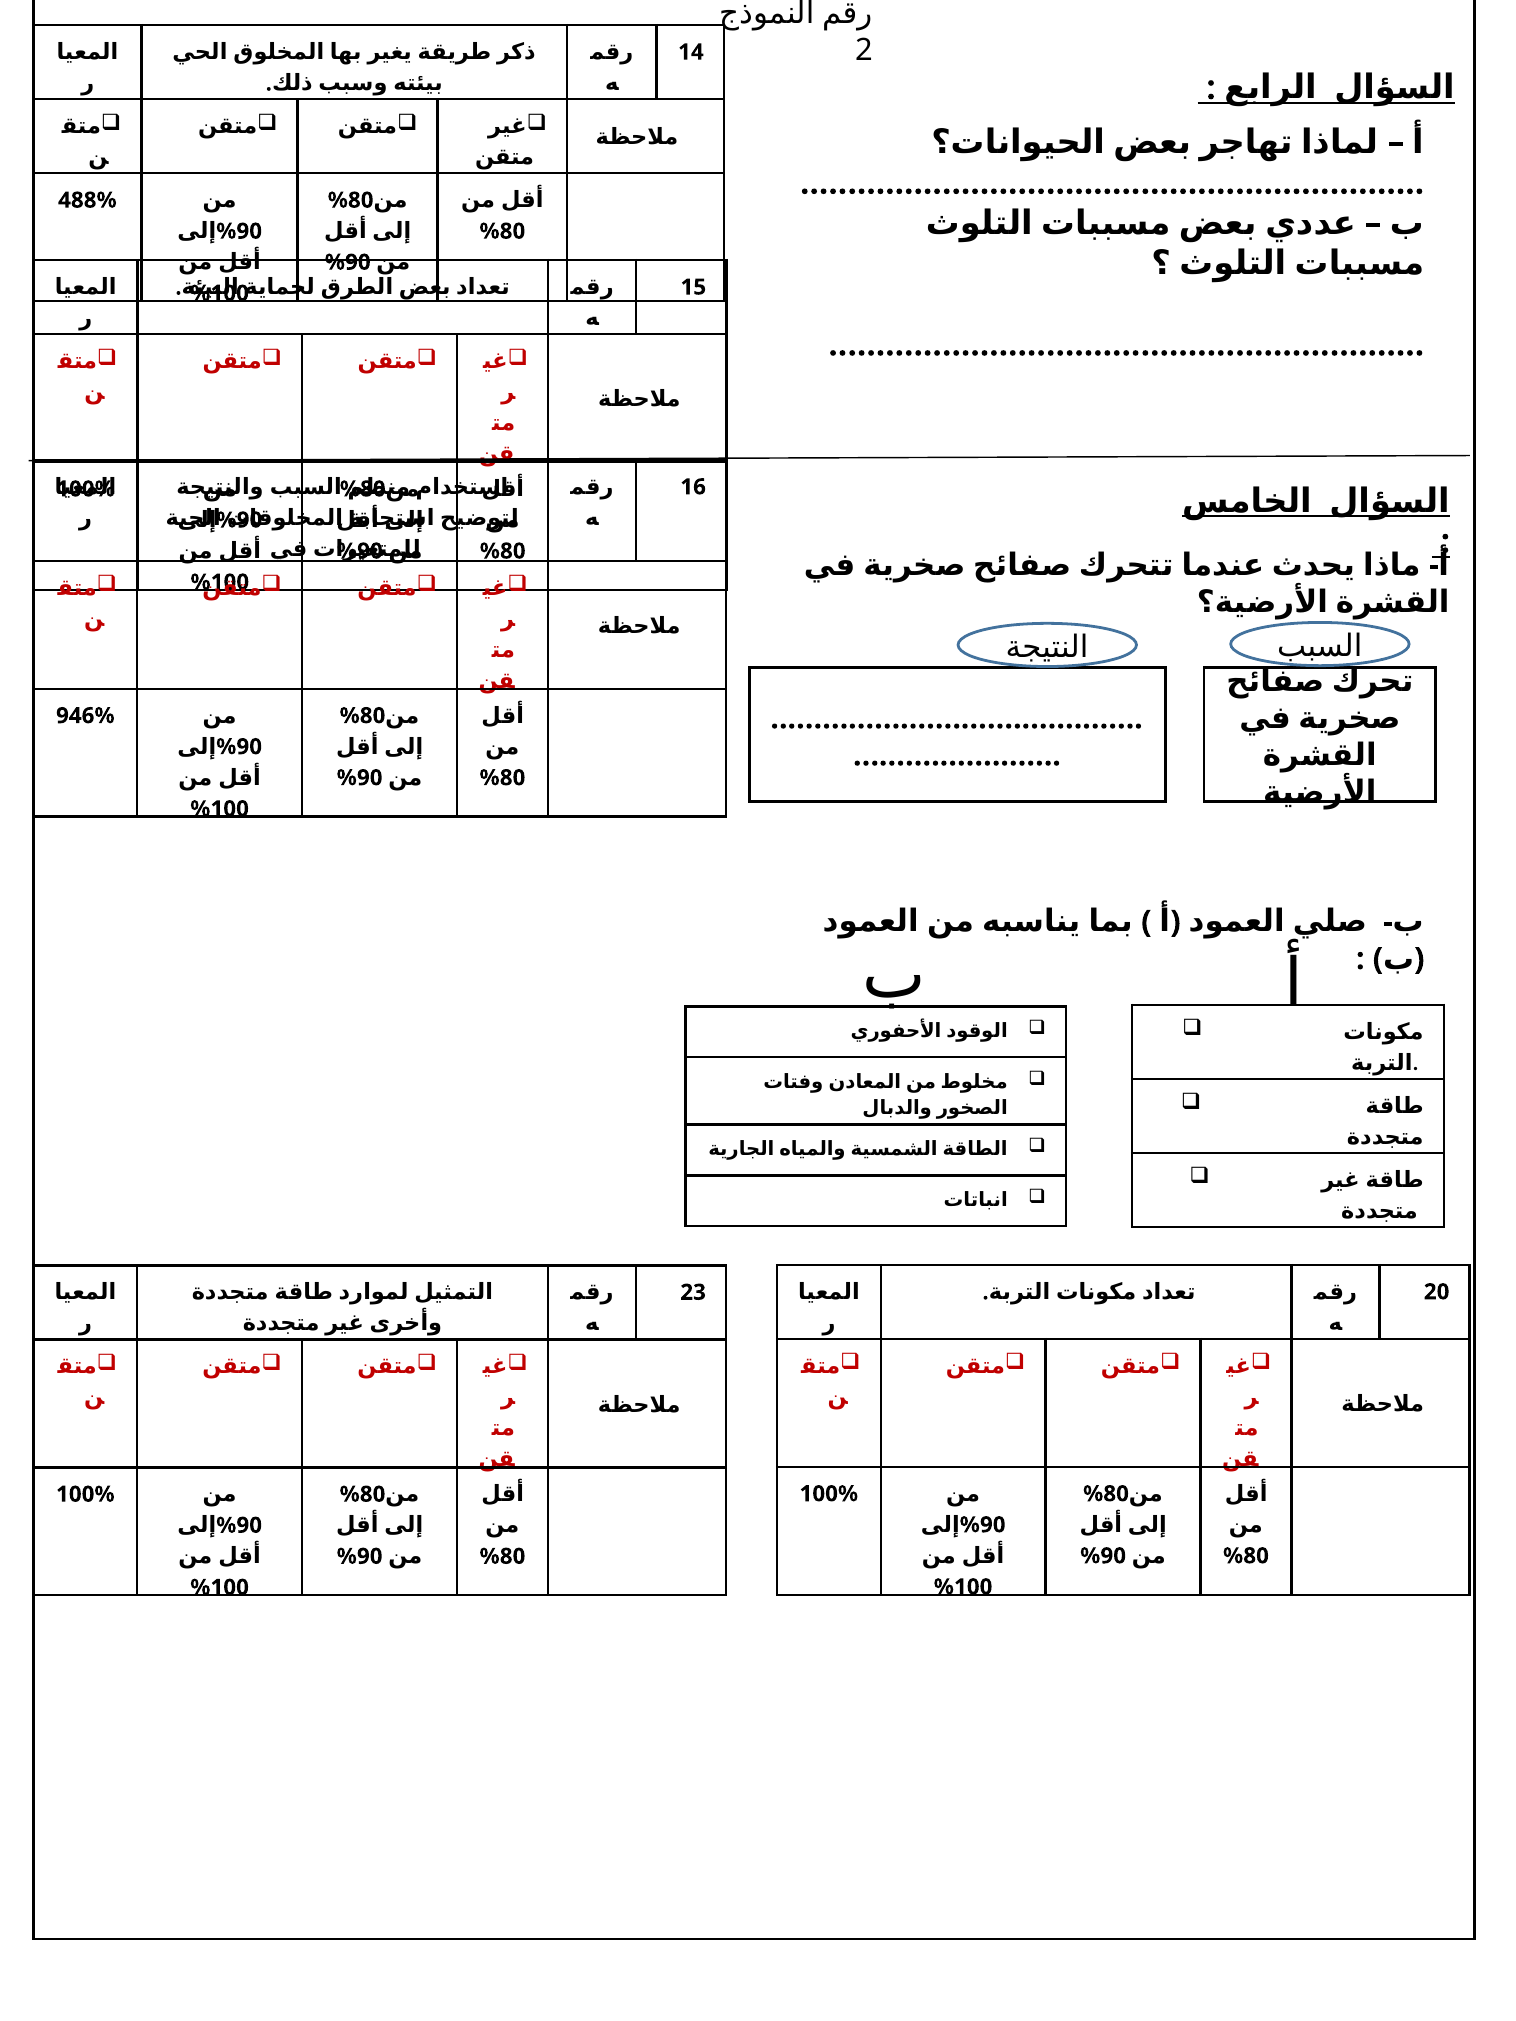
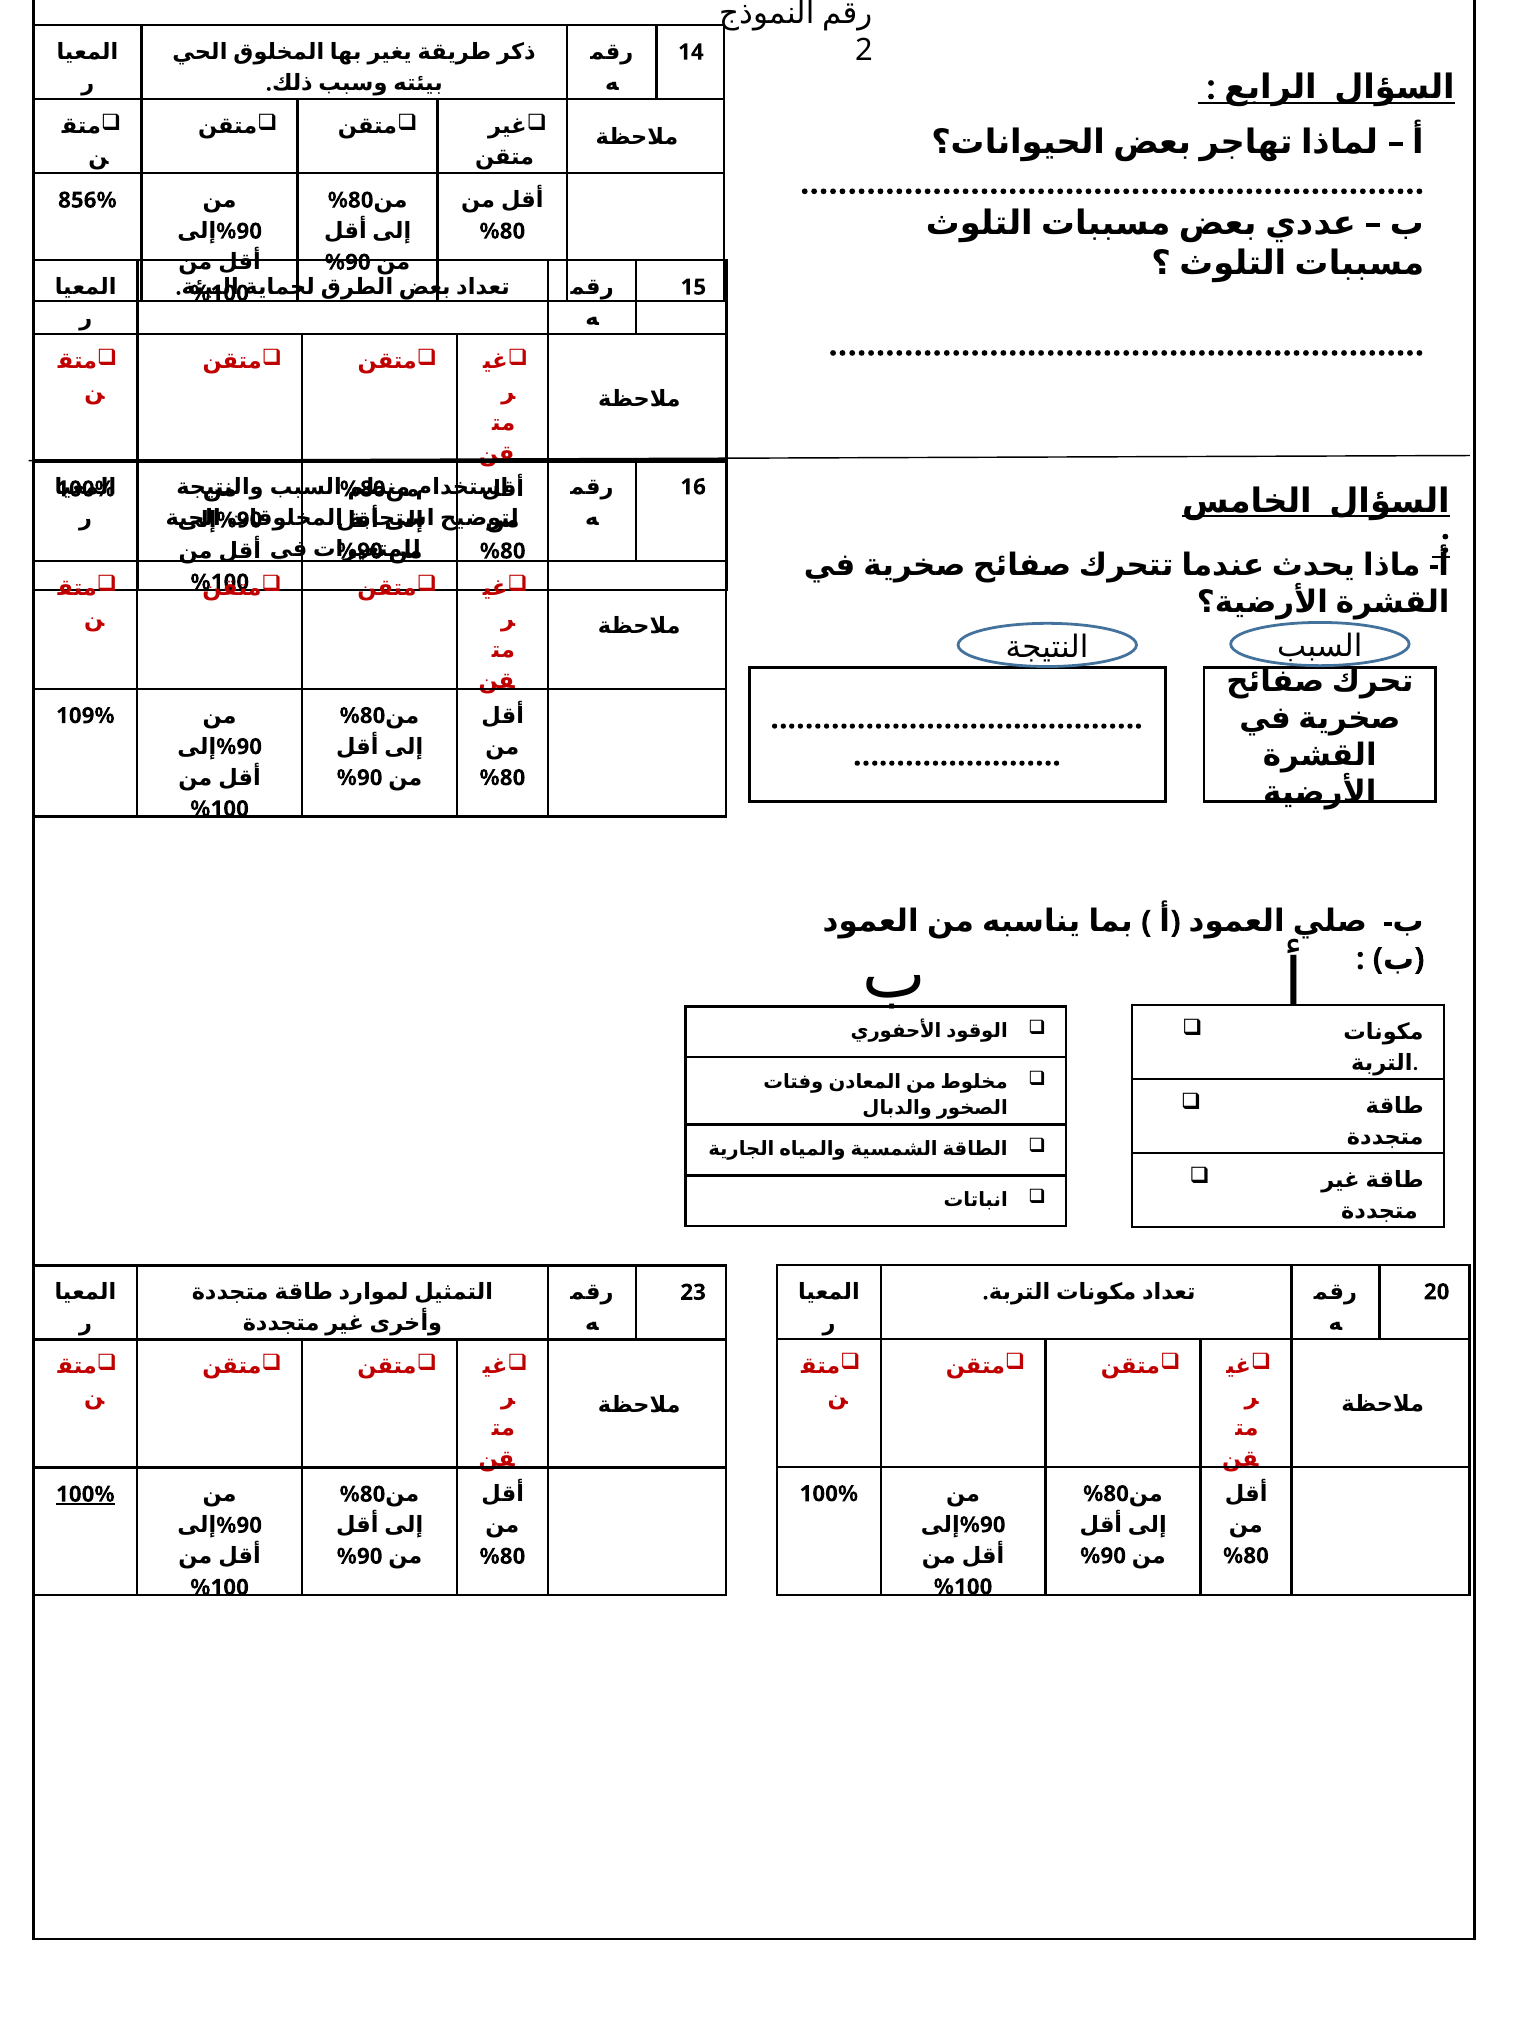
488%: 488% -> 856%
946%: 946% -> 109%
100% at (85, 1495) underline: none -> present
